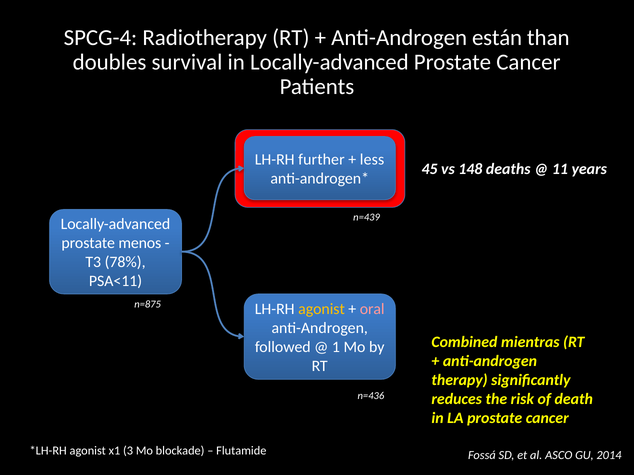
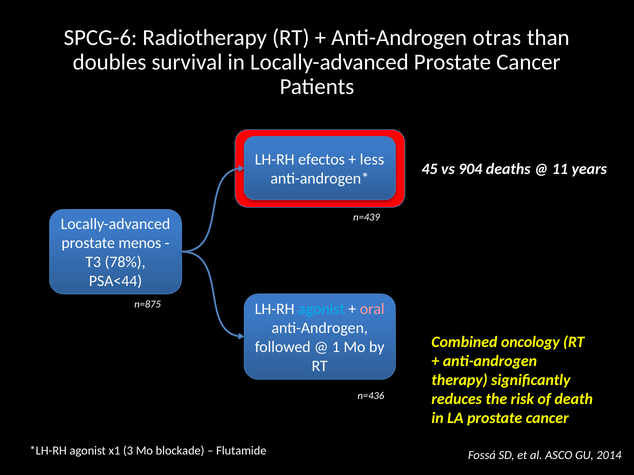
SPCG-4: SPCG-4 -> SPCG-6
están: están -> otras
further: further -> efectos
148: 148 -> 904
PSA<11: PSA<11 -> PSA<44
agonist at (322, 310) colour: yellow -> light blue
mientras: mientras -> oncology
